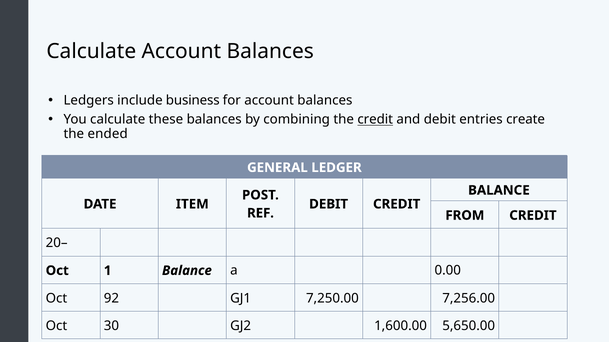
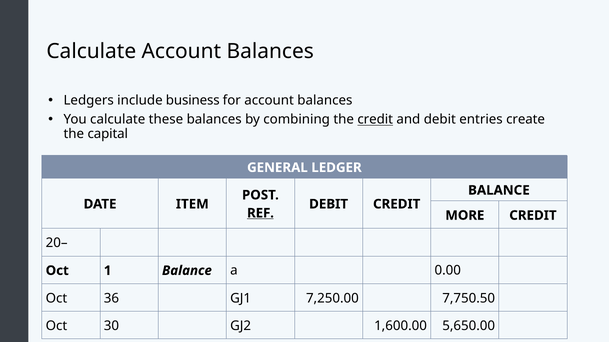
ended: ended -> capital
REF underline: none -> present
FROM: FROM -> MORE
92: 92 -> 36
7,256.00: 7,256.00 -> 7,750.50
